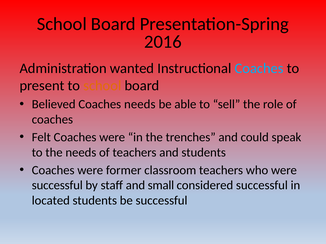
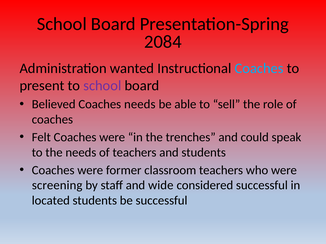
2016: 2016 -> 2084
school at (102, 86) colour: orange -> purple
successful at (57, 186): successful -> screening
small: small -> wide
